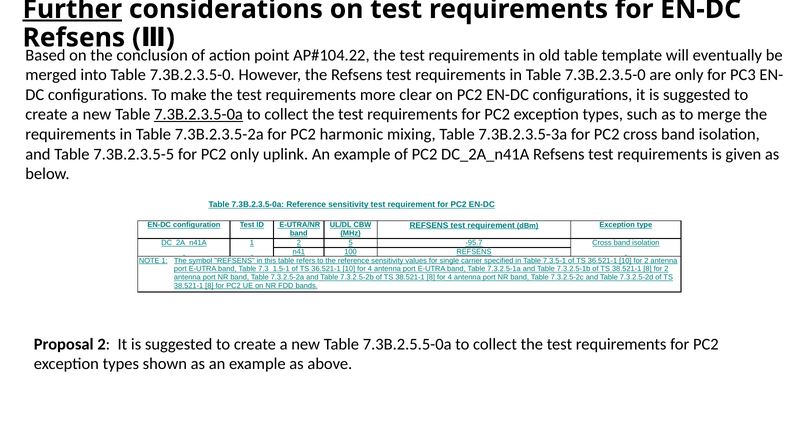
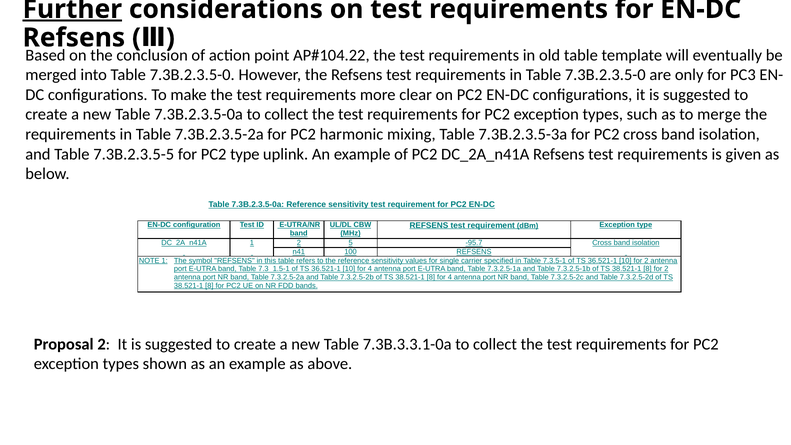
7.3B.2.3.5-0a at (199, 115) underline: present -> none
PC2 only: only -> type
7.3B.2.5.5-0a: 7.3B.2.5.5-0a -> 7.3B.3.3.1-0a
